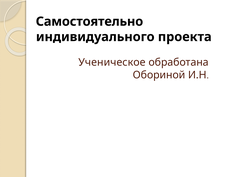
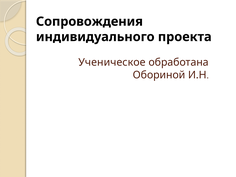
Самостоятельно: Самостоятельно -> Сопровождения
